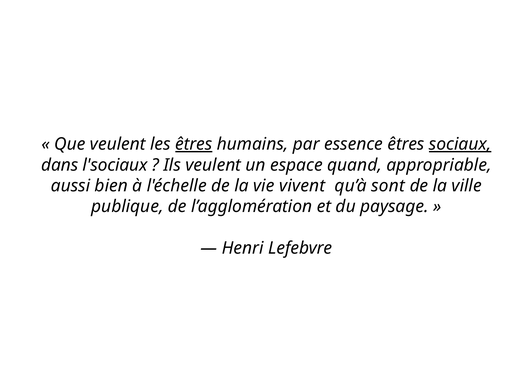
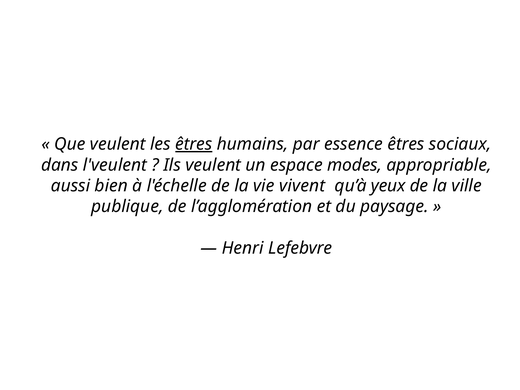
sociaux underline: present -> none
l'sociaux: l'sociaux -> l'veulent
quand: quand -> modes
sont: sont -> yeux
